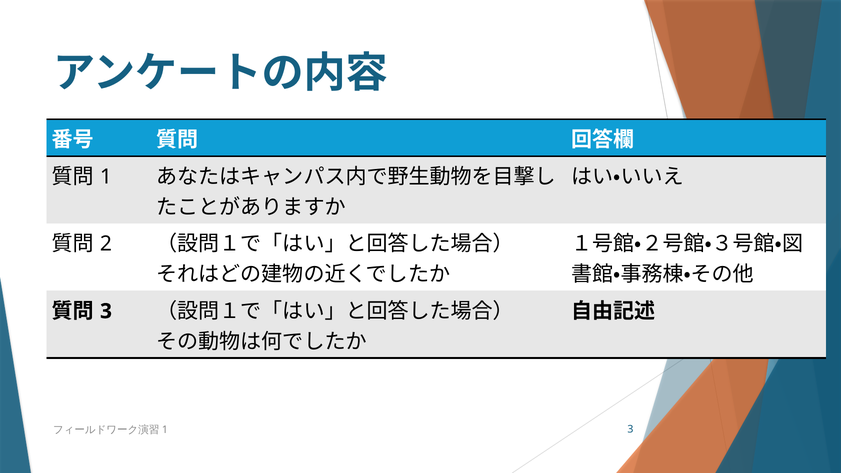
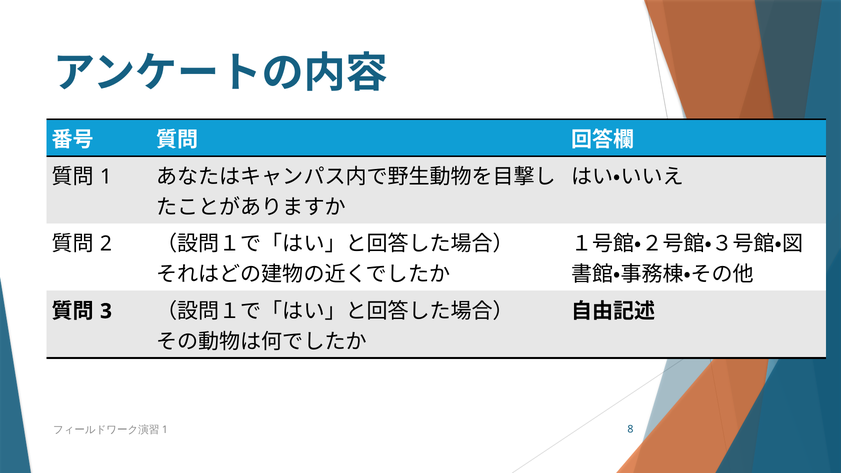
3 at (630, 429): 3 -> 8
